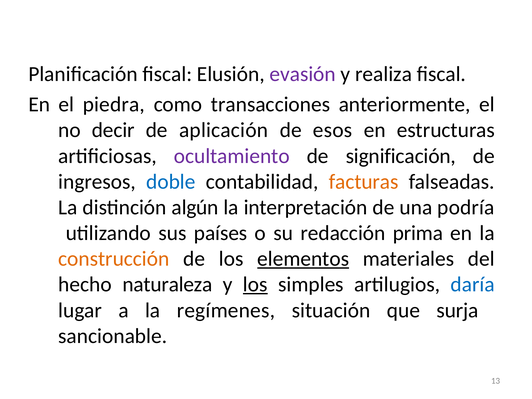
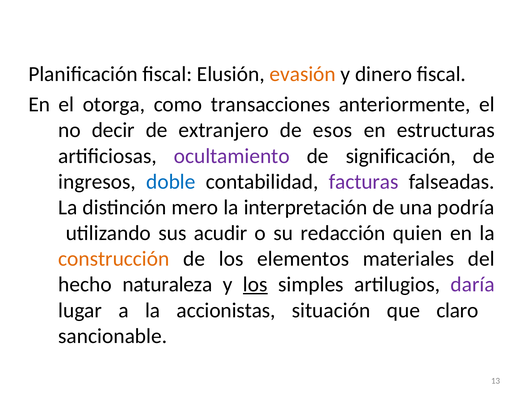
evasión colour: purple -> orange
realiza: realiza -> dinero
piedra: piedra -> otorga
aplicación: aplicación -> extranjero
facturas colour: orange -> purple
algún: algún -> mero
países: países -> acudir
prima: prima -> quien
elementos underline: present -> none
daría colour: blue -> purple
regímenes: regímenes -> accionistas
surja: surja -> claro
